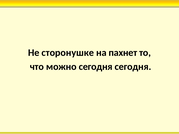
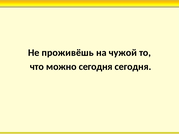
сторонушке: сторонушке -> проживёшь
пахнет: пахнет -> чужой
